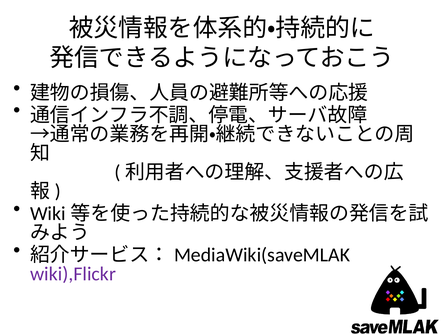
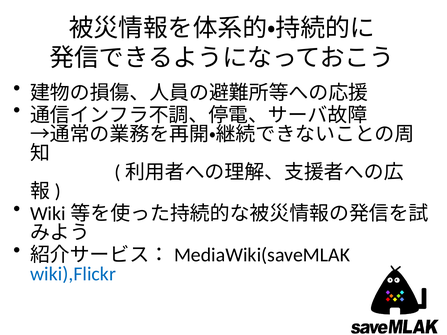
wiki),Flickr colour: purple -> blue
